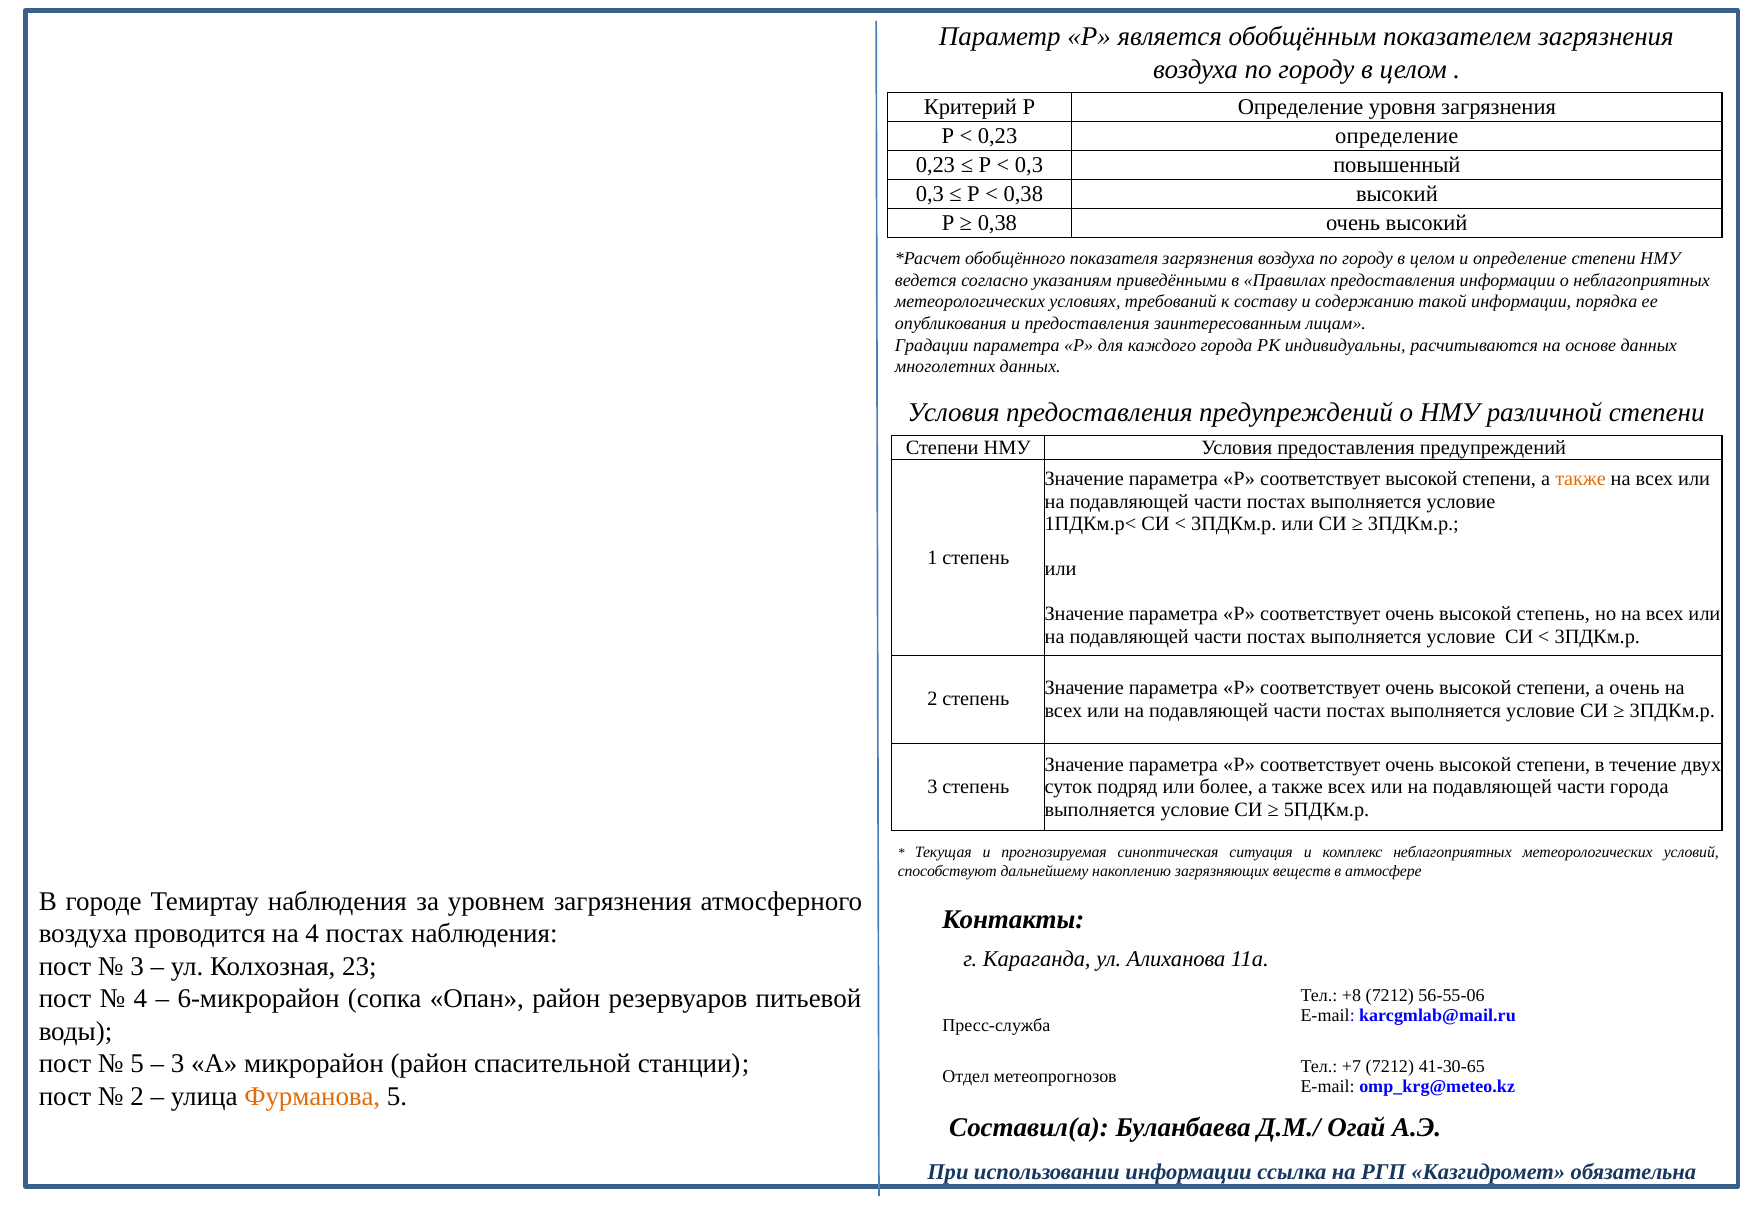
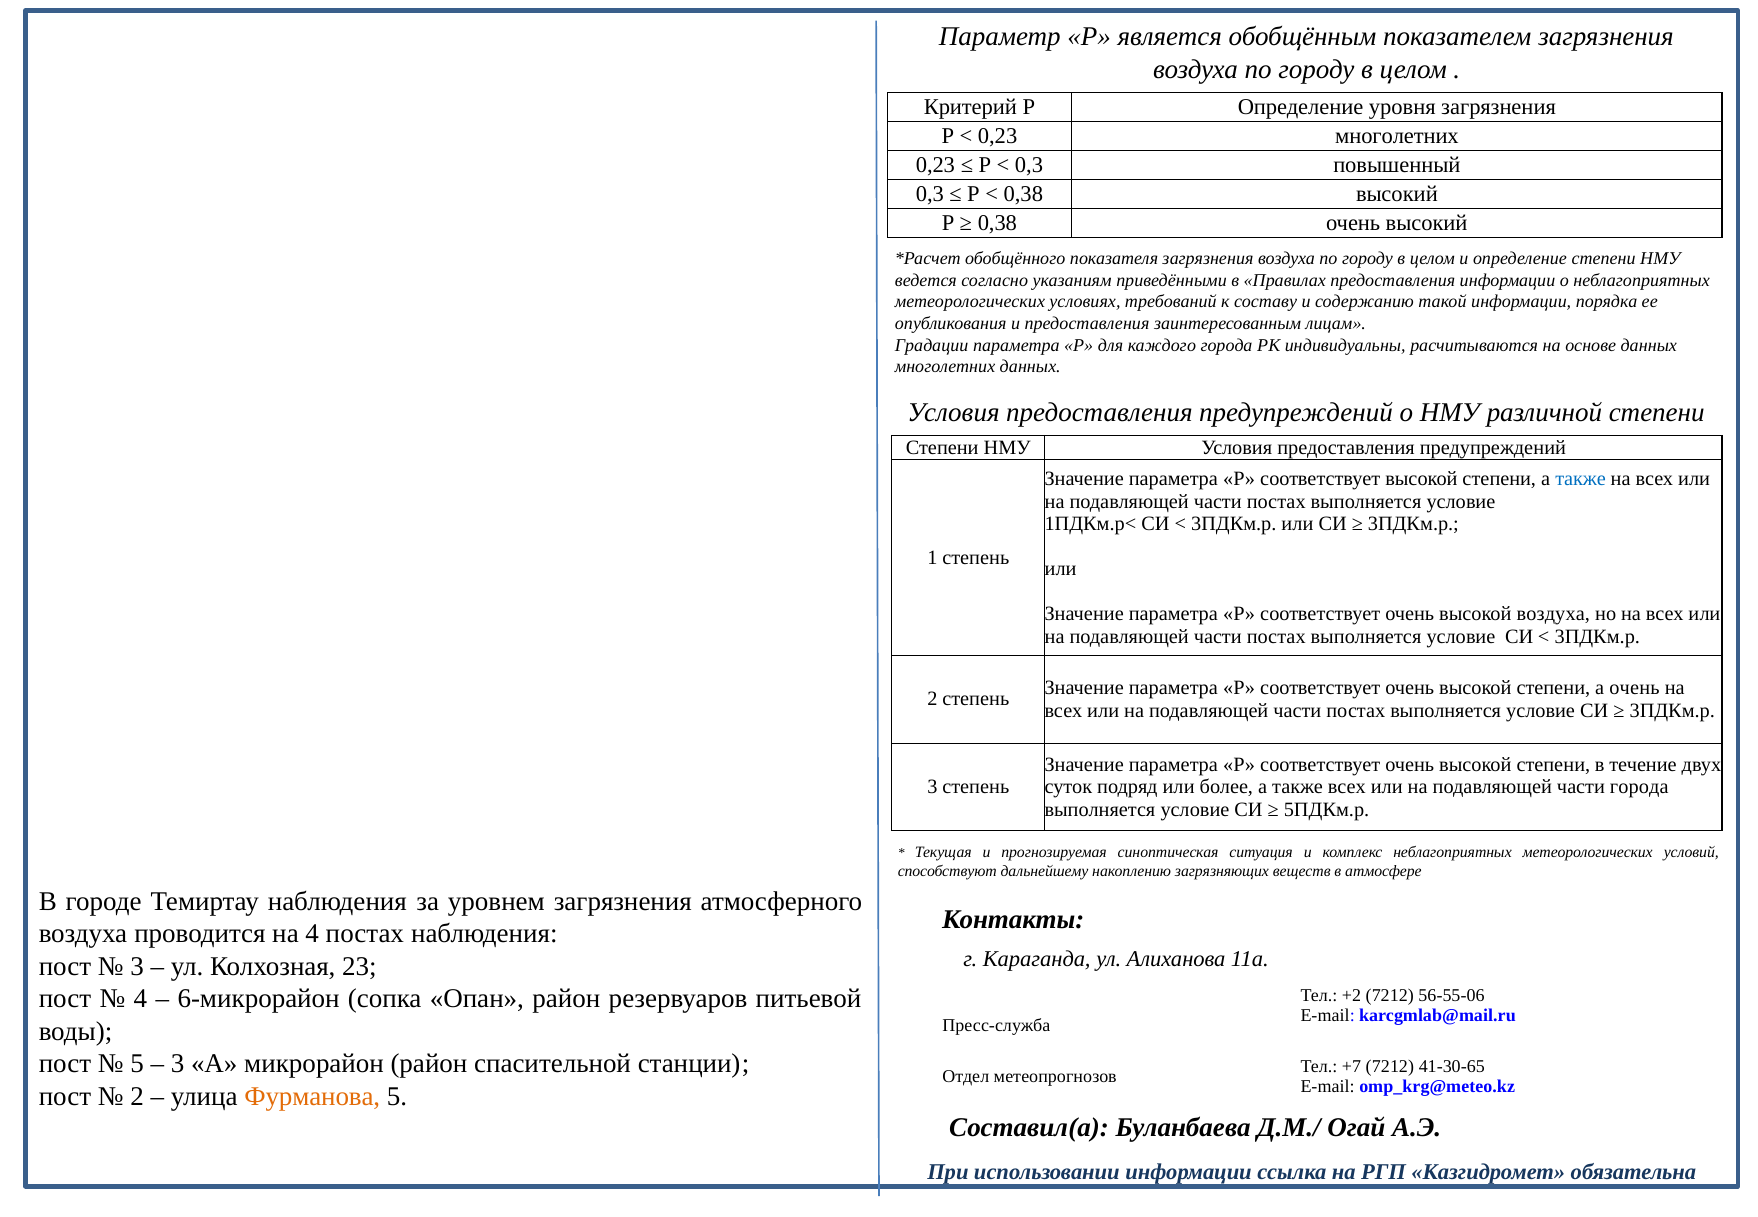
0,23 определение: определение -> многолетних
также at (1581, 479) colour: orange -> blue
высокой степень: степень -> воздуха
+8: +8 -> +2
